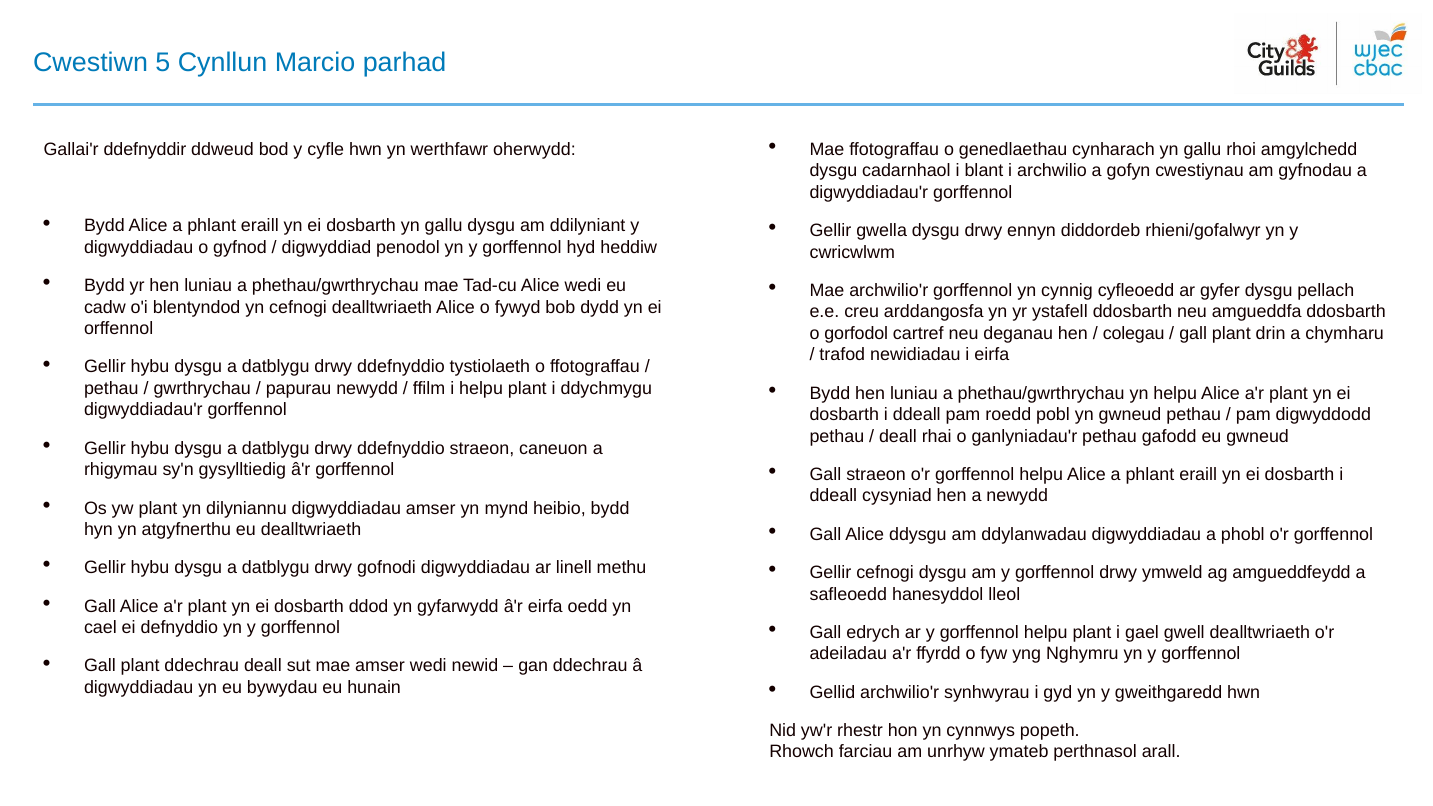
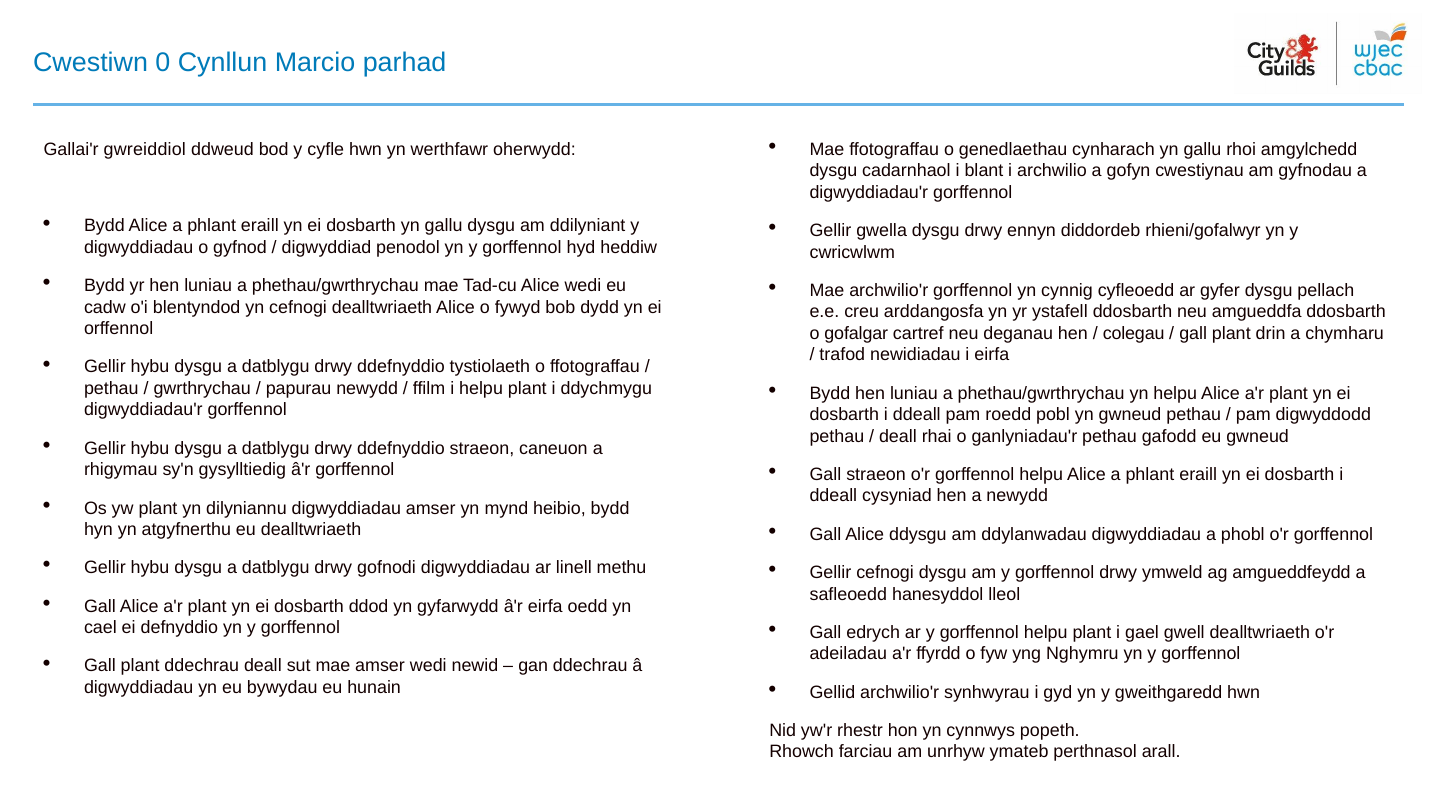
5: 5 -> 0
ddefnyddir: ddefnyddir -> gwreiddiol
gorfodol: gorfodol -> gofalgar
